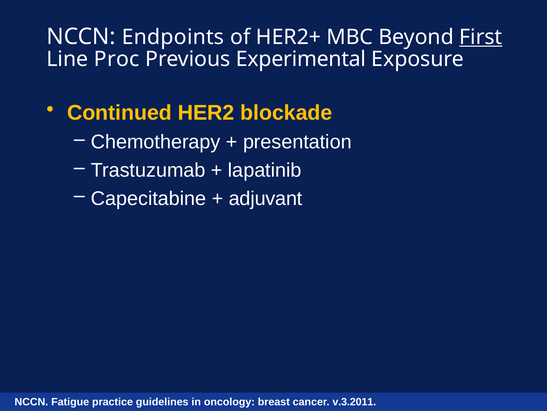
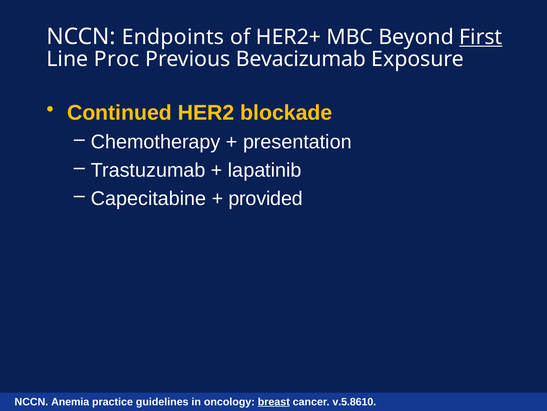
Experimental: Experimental -> Bevacizumab
adjuvant: adjuvant -> provided
Fatigue: Fatigue -> Anemia
breast underline: none -> present
v.3.2011: v.3.2011 -> v.5.8610
